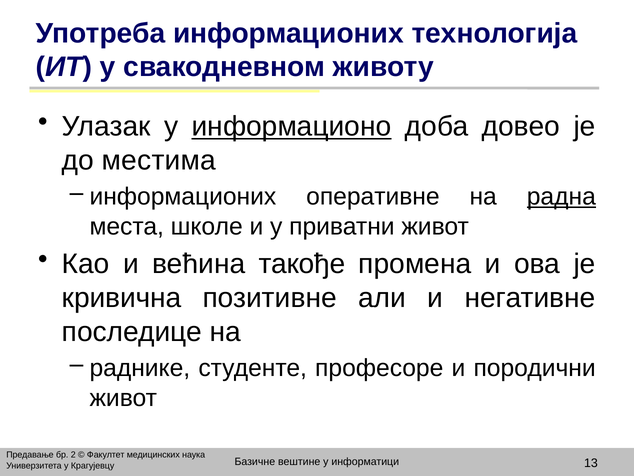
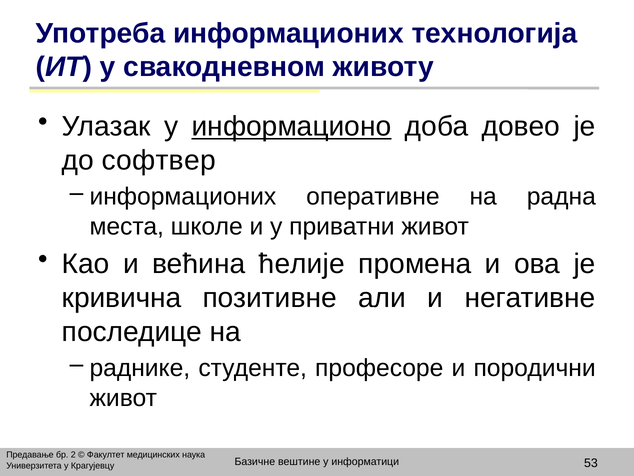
местима: местима -> софтвер
радна underline: present -> none
такође: такође -> ћелије
13: 13 -> 53
